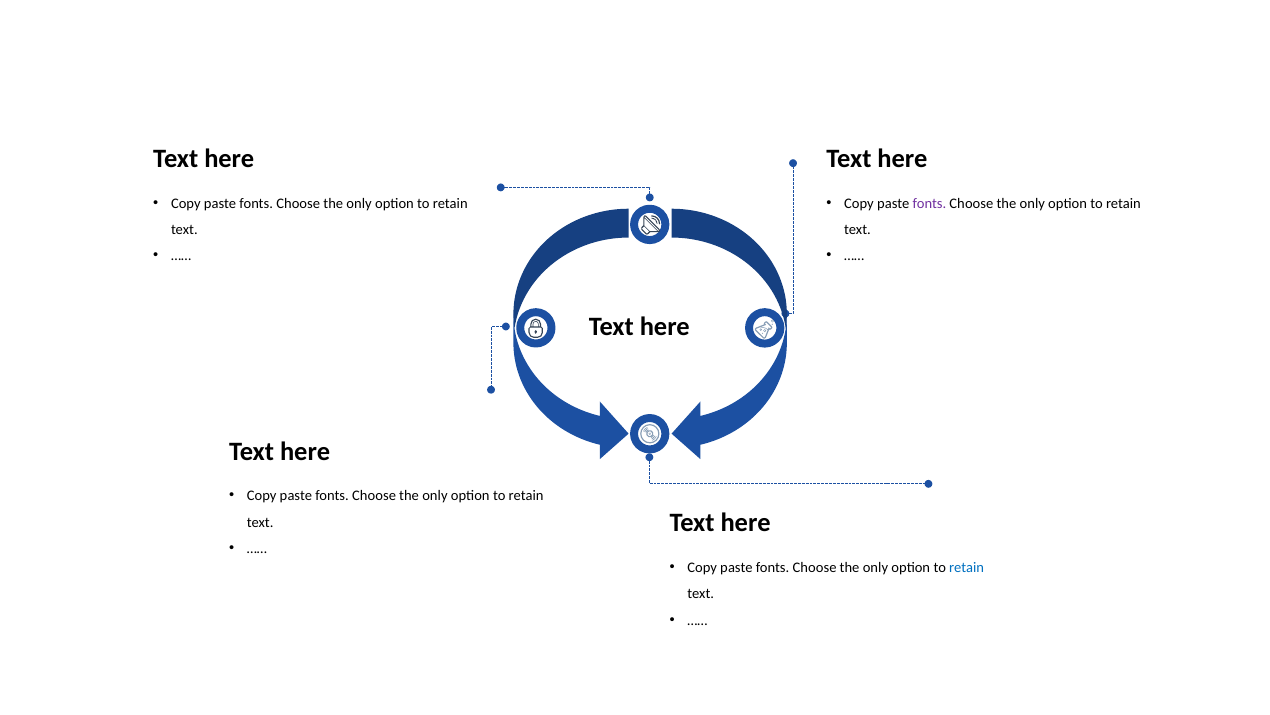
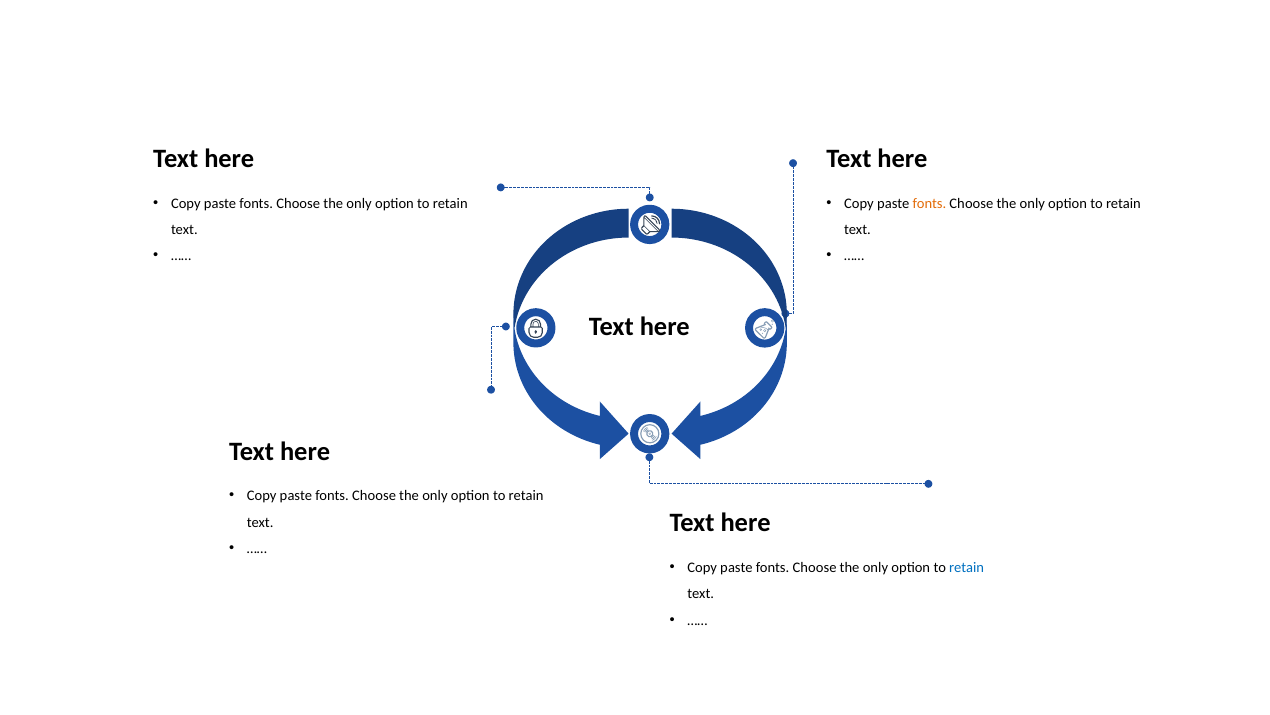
fonts at (929, 203) colour: purple -> orange
